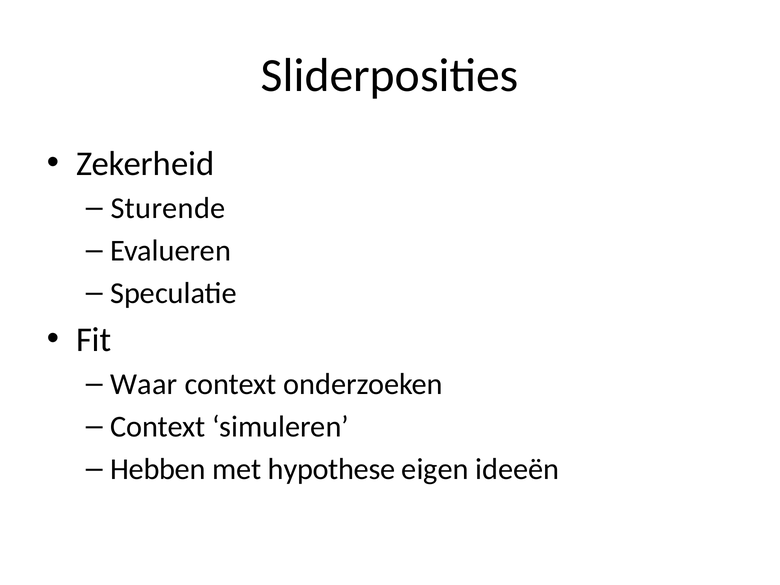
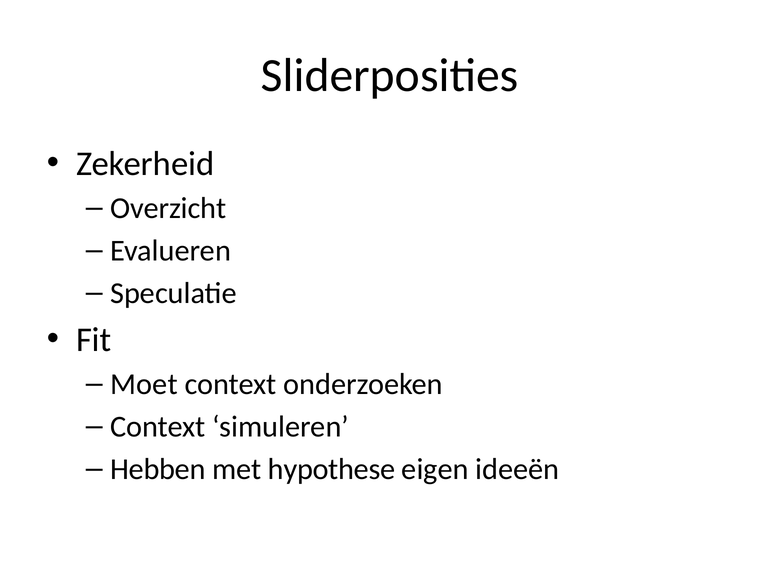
Sturende: Sturende -> Overzicht
Waar: Waar -> Moet
